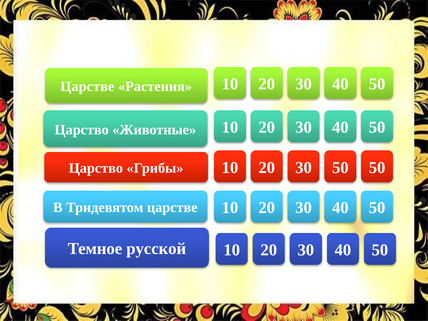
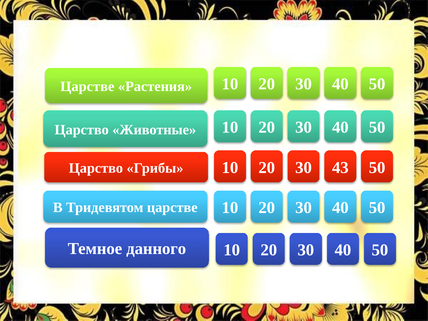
30 50: 50 -> 43
русской: русской -> данного
